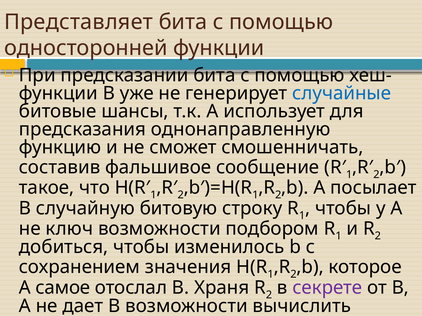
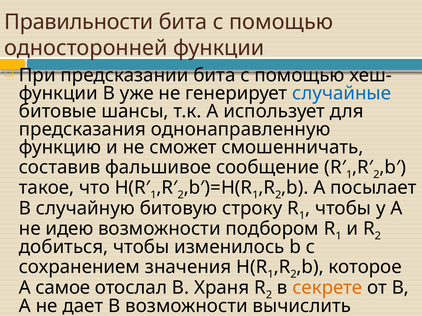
Представляет: Представляет -> Правильности
ключ: ключ -> идею
секрете colour: purple -> orange
